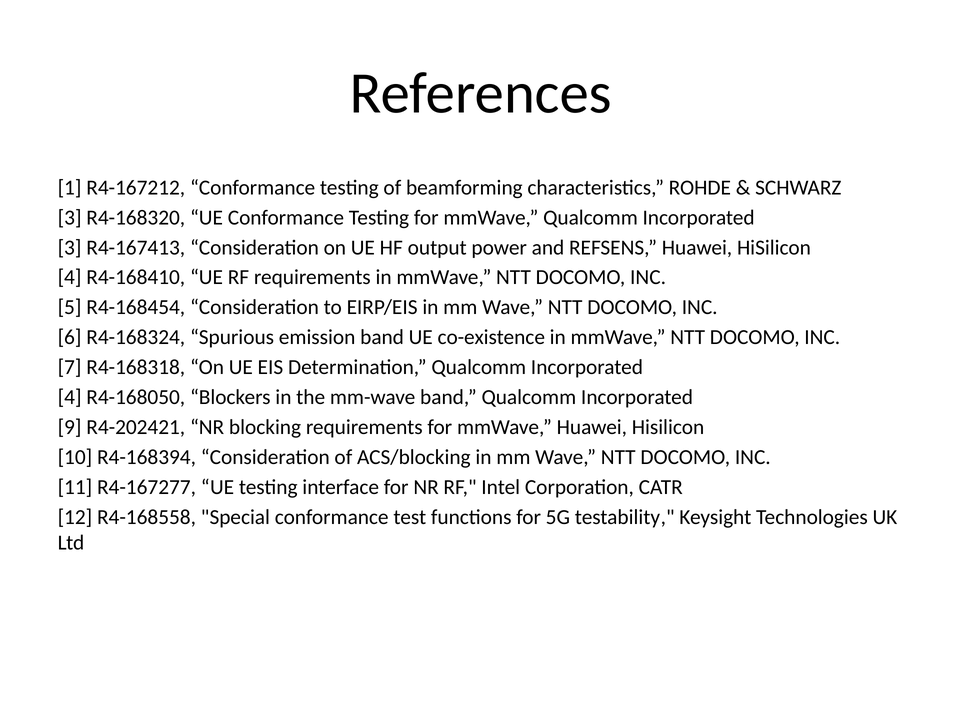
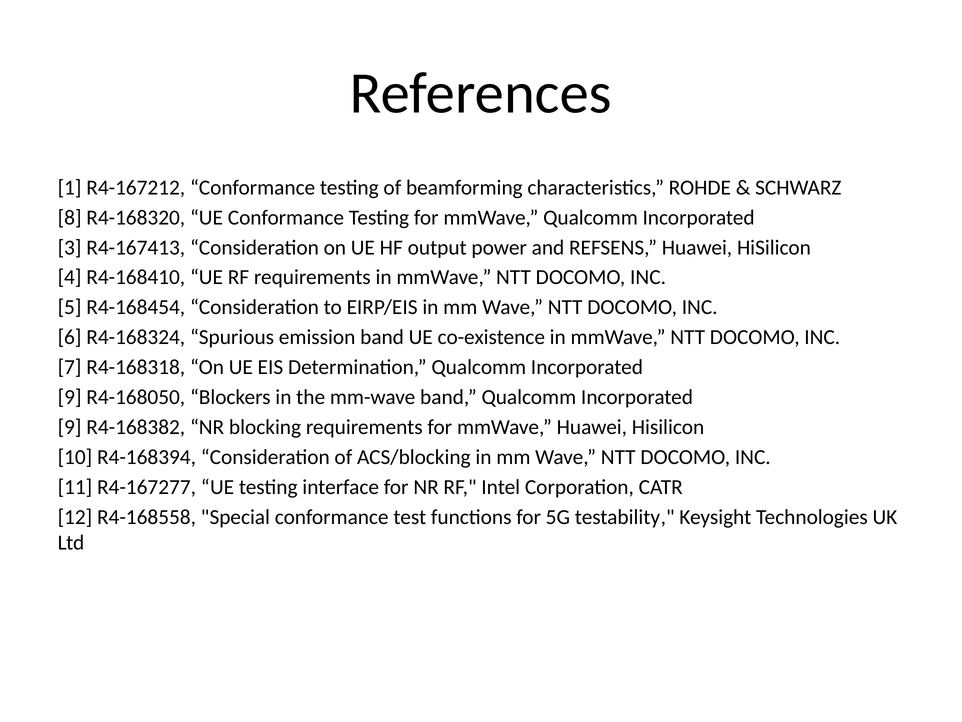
3 at (70, 217): 3 -> 8
4 at (70, 397): 4 -> 9
R4-202421: R4-202421 -> R4-168382
